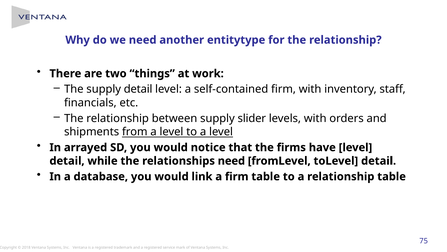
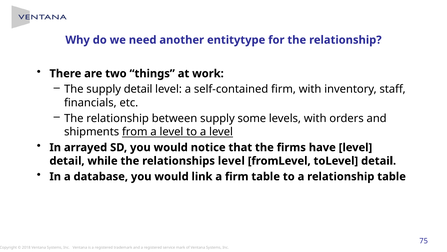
slider: slider -> some
relationships need: need -> level
